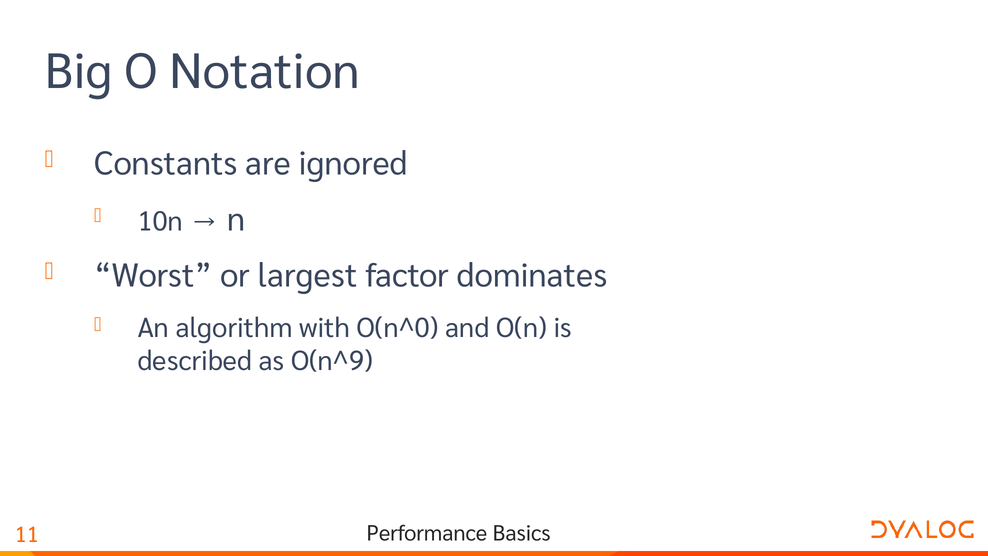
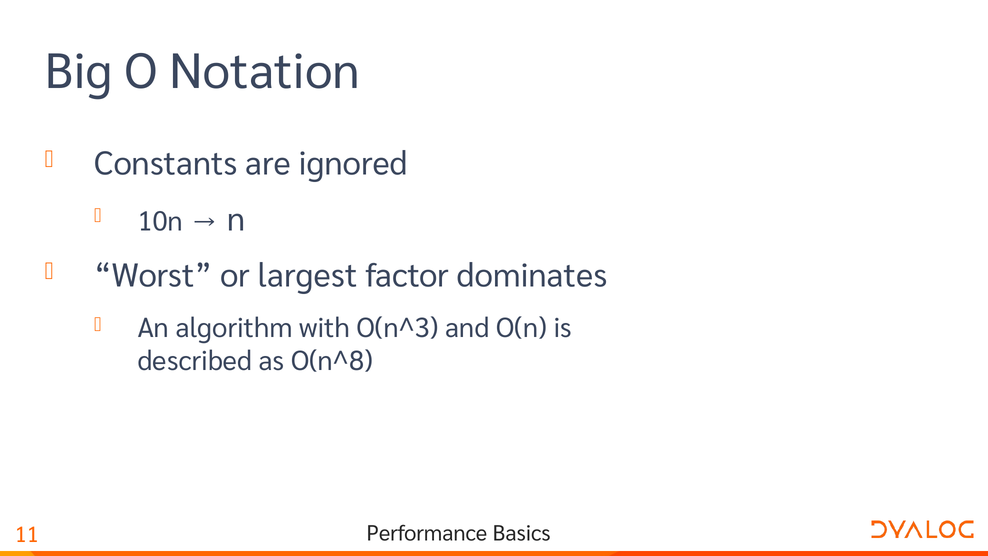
O(n^0: O(n^0 -> O(n^3
O(n^9: O(n^9 -> O(n^8
